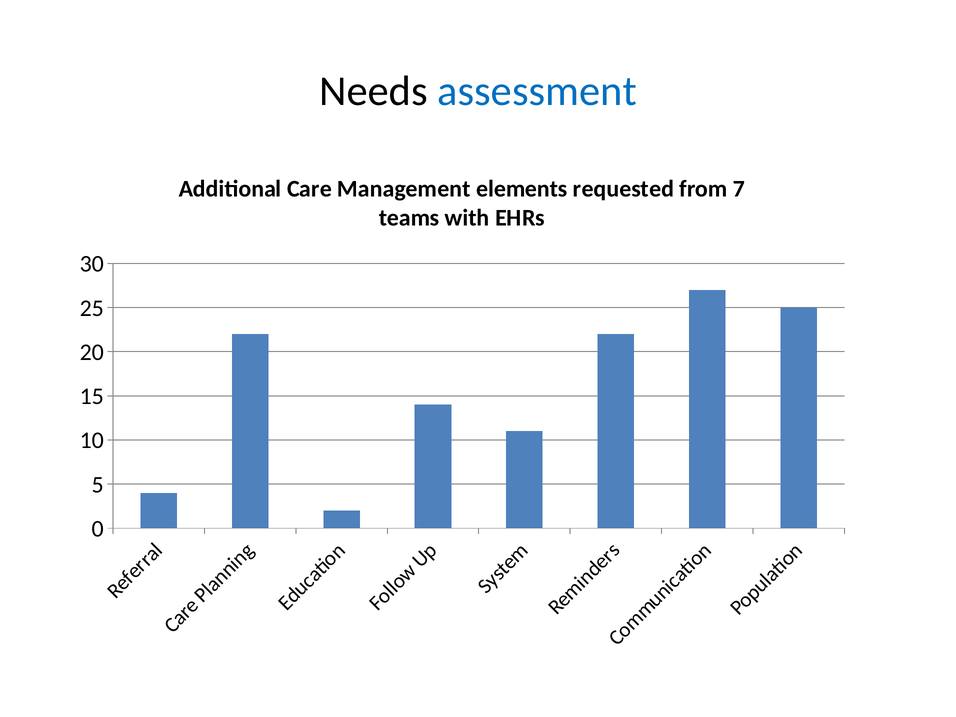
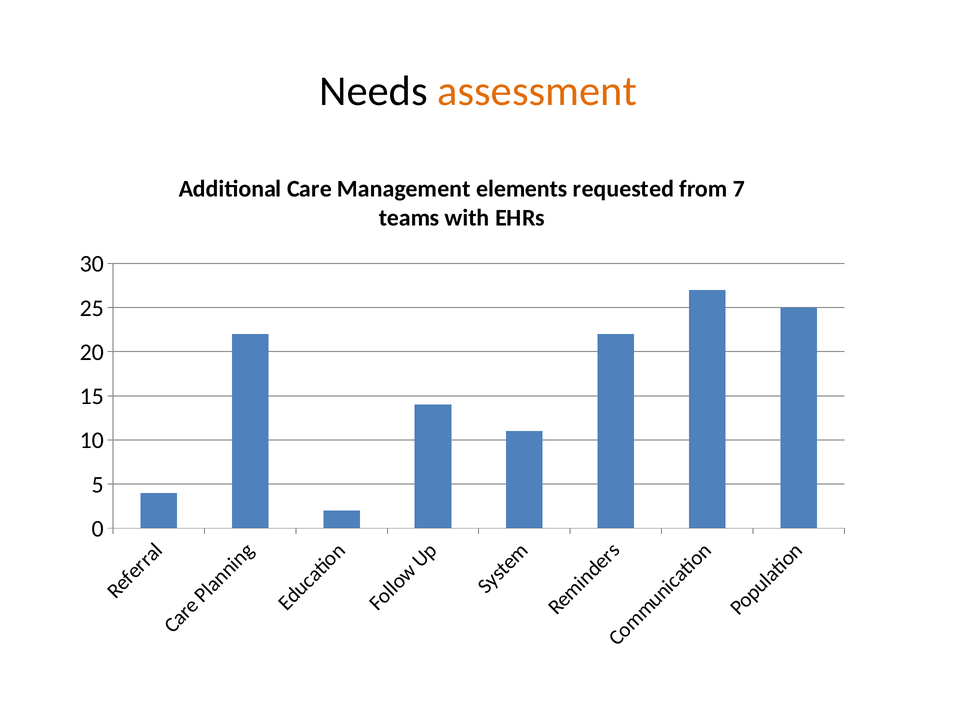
assessment colour: blue -> orange
